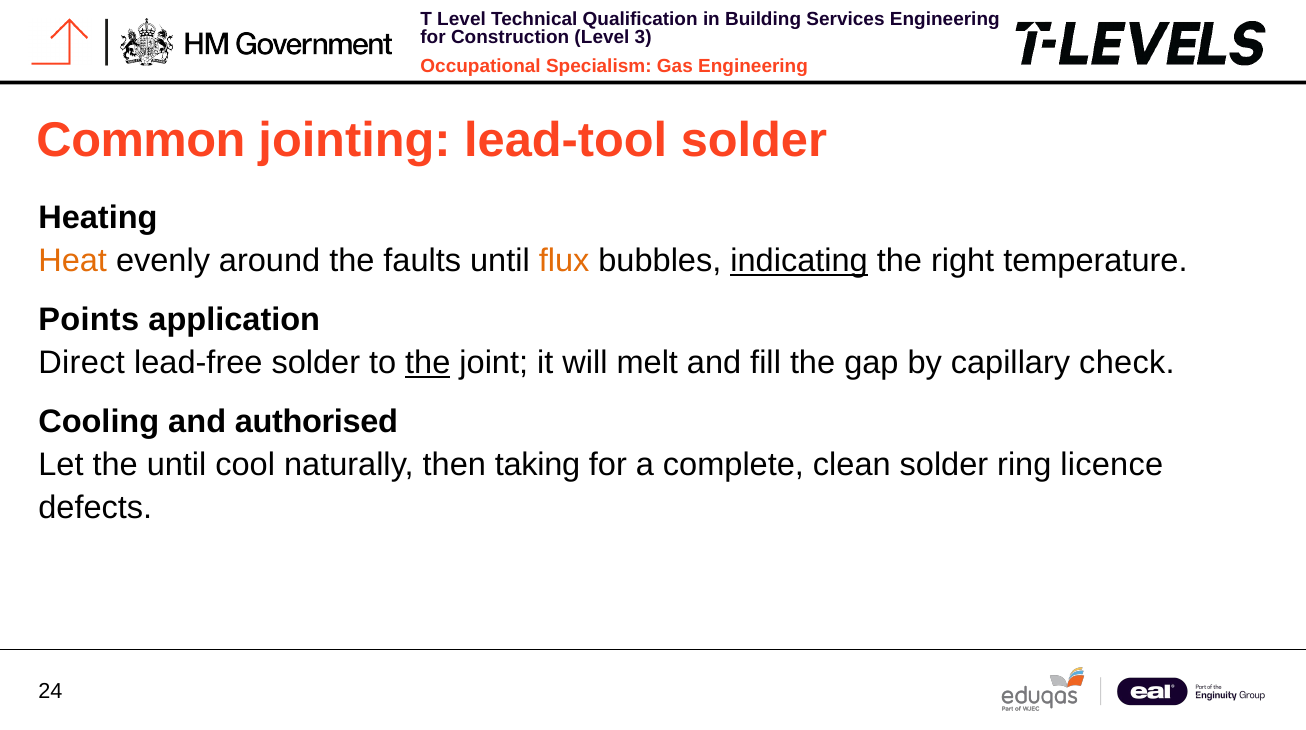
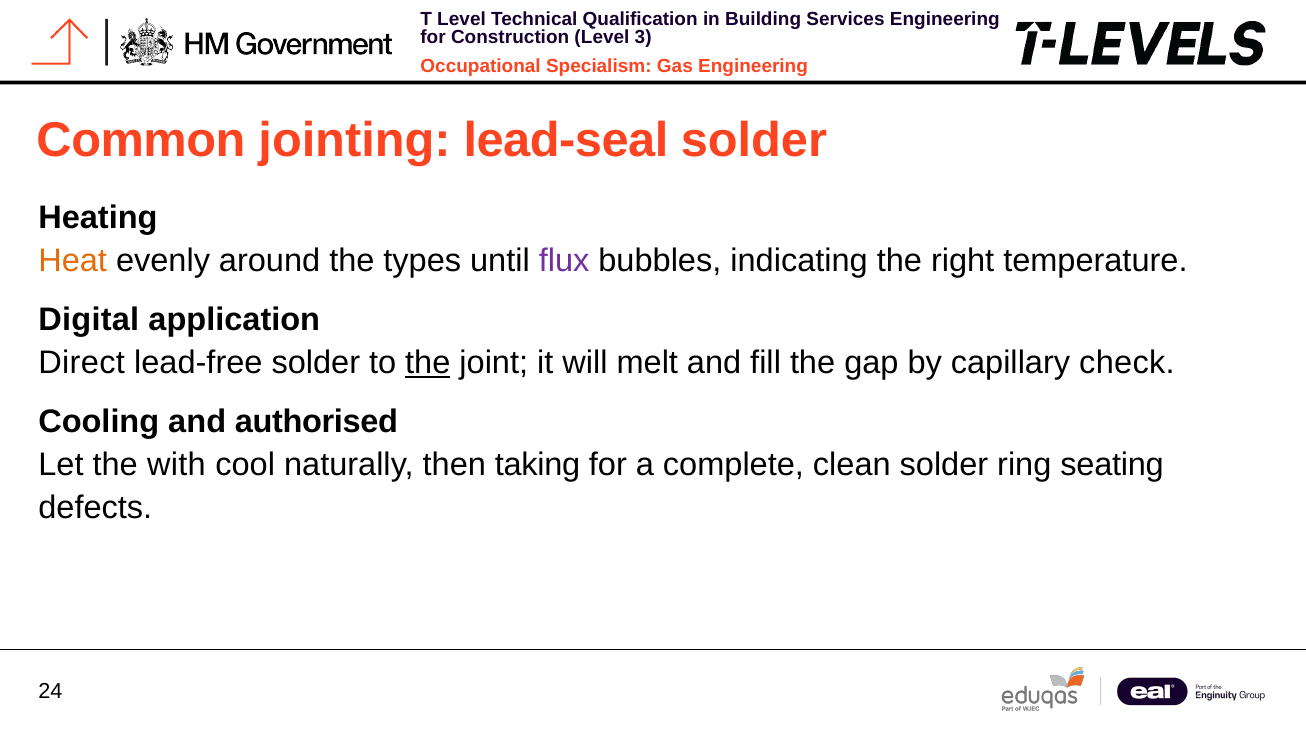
lead-tool: lead-tool -> lead-seal
faults: faults -> types
flux colour: orange -> purple
indicating underline: present -> none
Points: Points -> Digital
the until: until -> with
licence: licence -> seating
